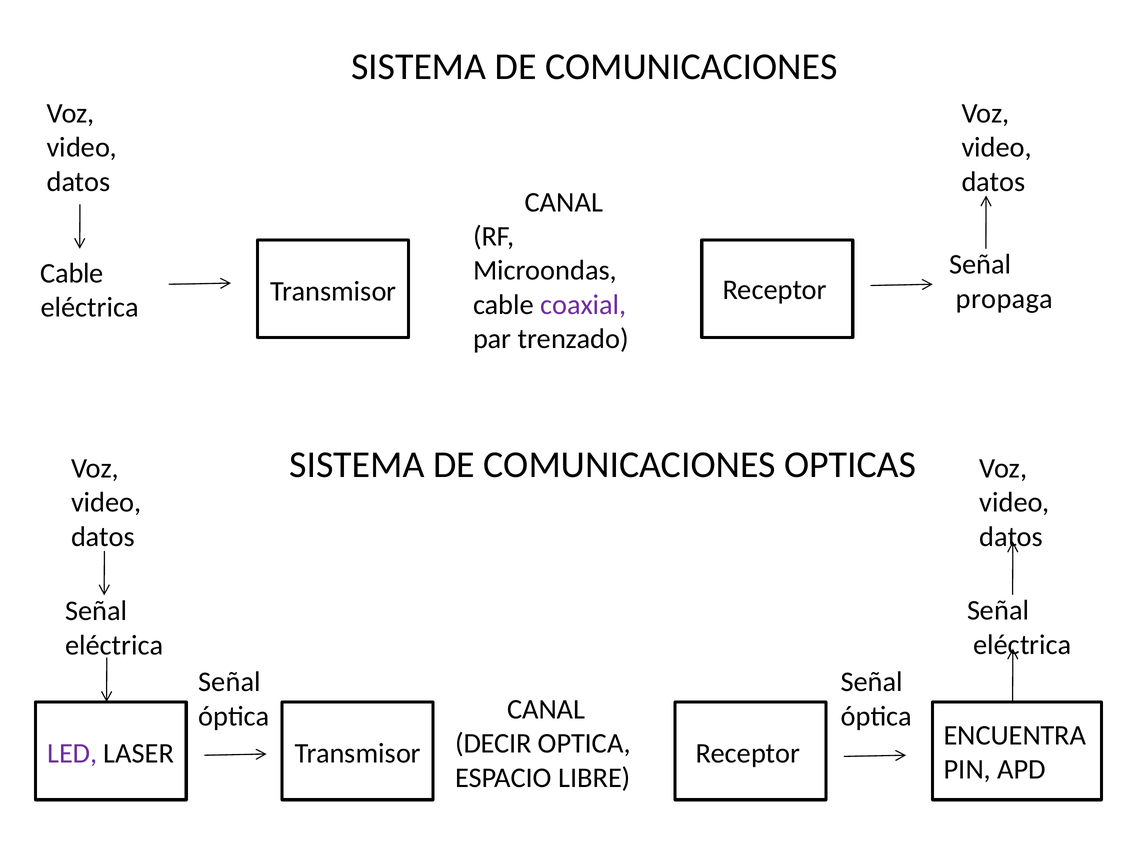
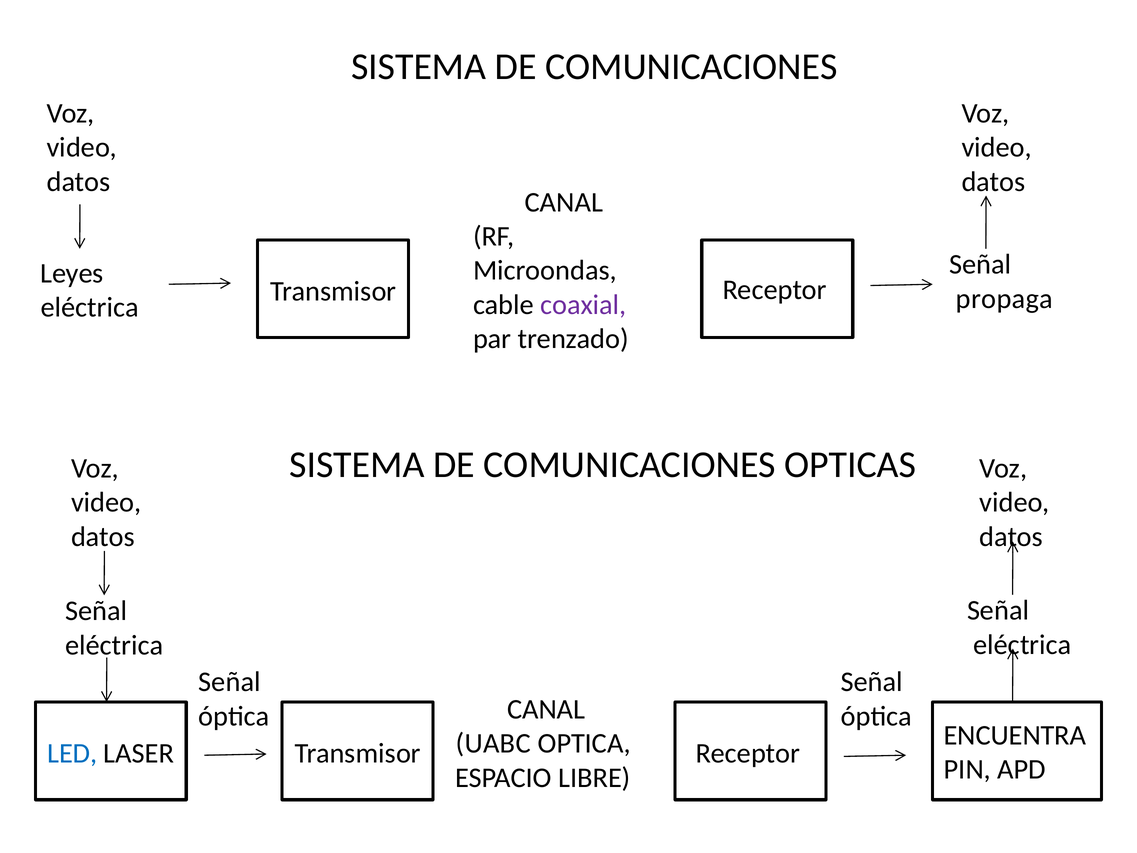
Cable at (72, 273): Cable -> Leyes
DECIR: DECIR -> UABC
LED colour: purple -> blue
